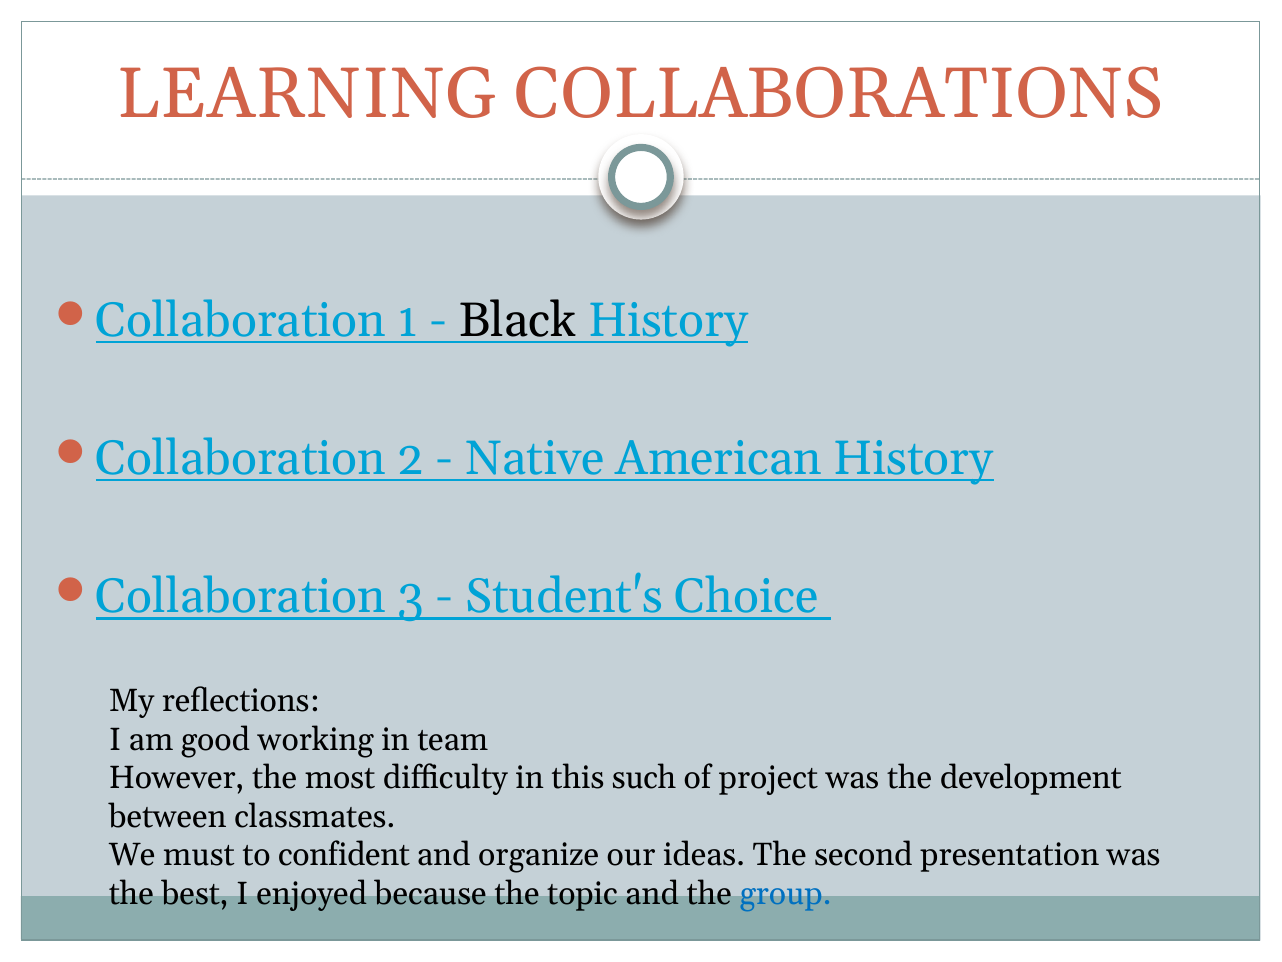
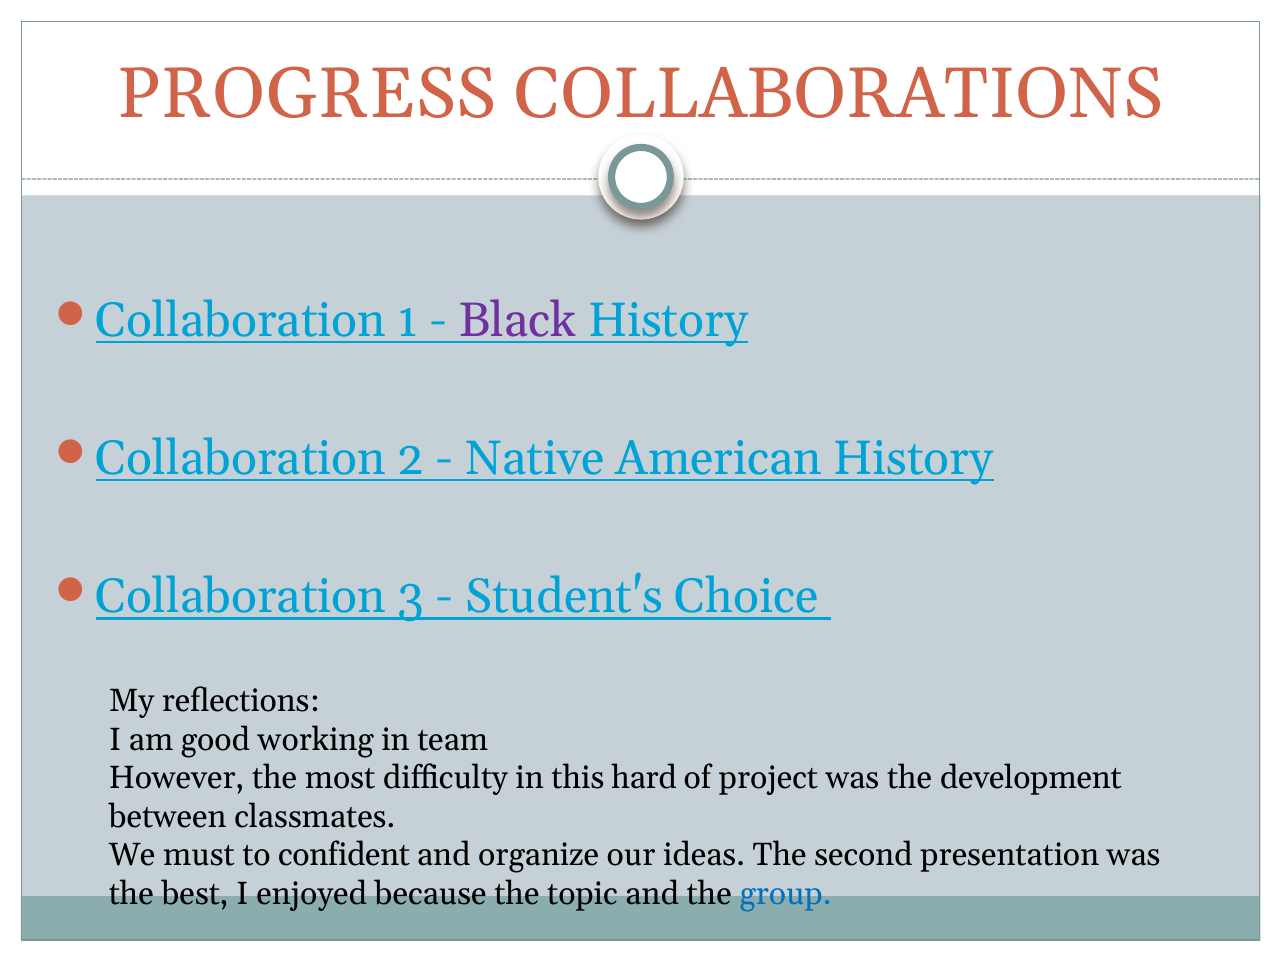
LEARNING: LEARNING -> PROGRESS
Black colour: black -> purple
such: such -> hard
